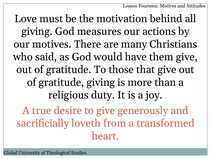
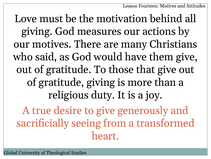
loveth: loveth -> seeing
